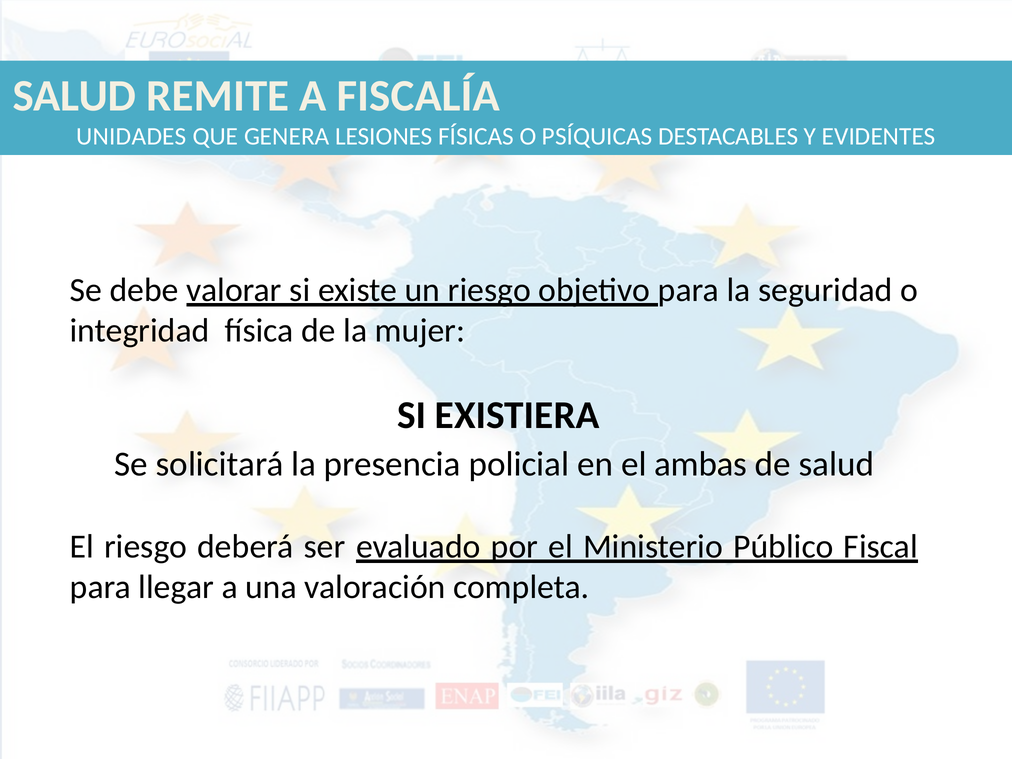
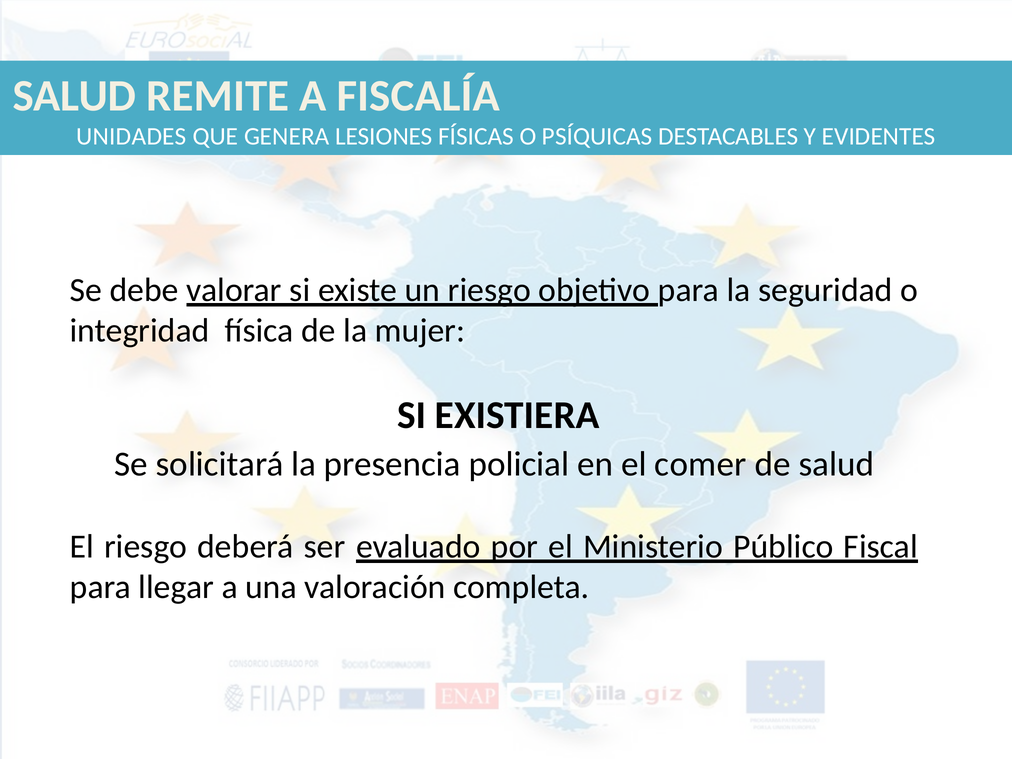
ambas: ambas -> comer
